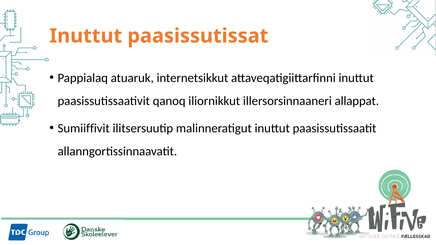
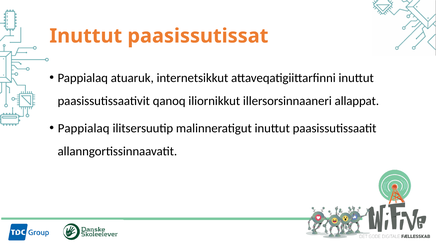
Sumiiffivit at (84, 128): Sumiiffivit -> Pappialaq
